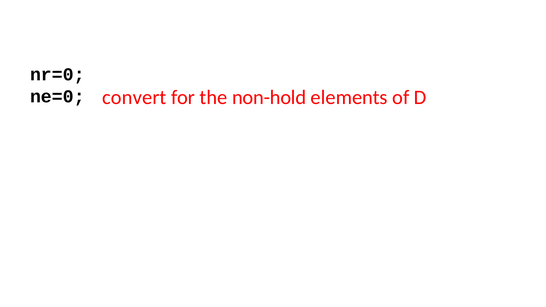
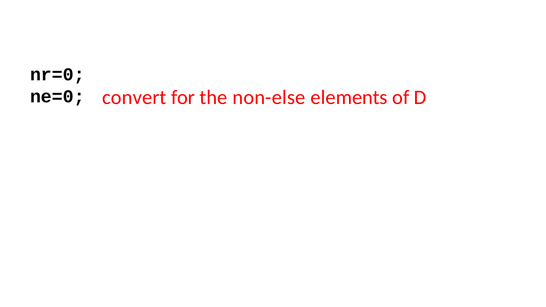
non-hold: non-hold -> non-else
